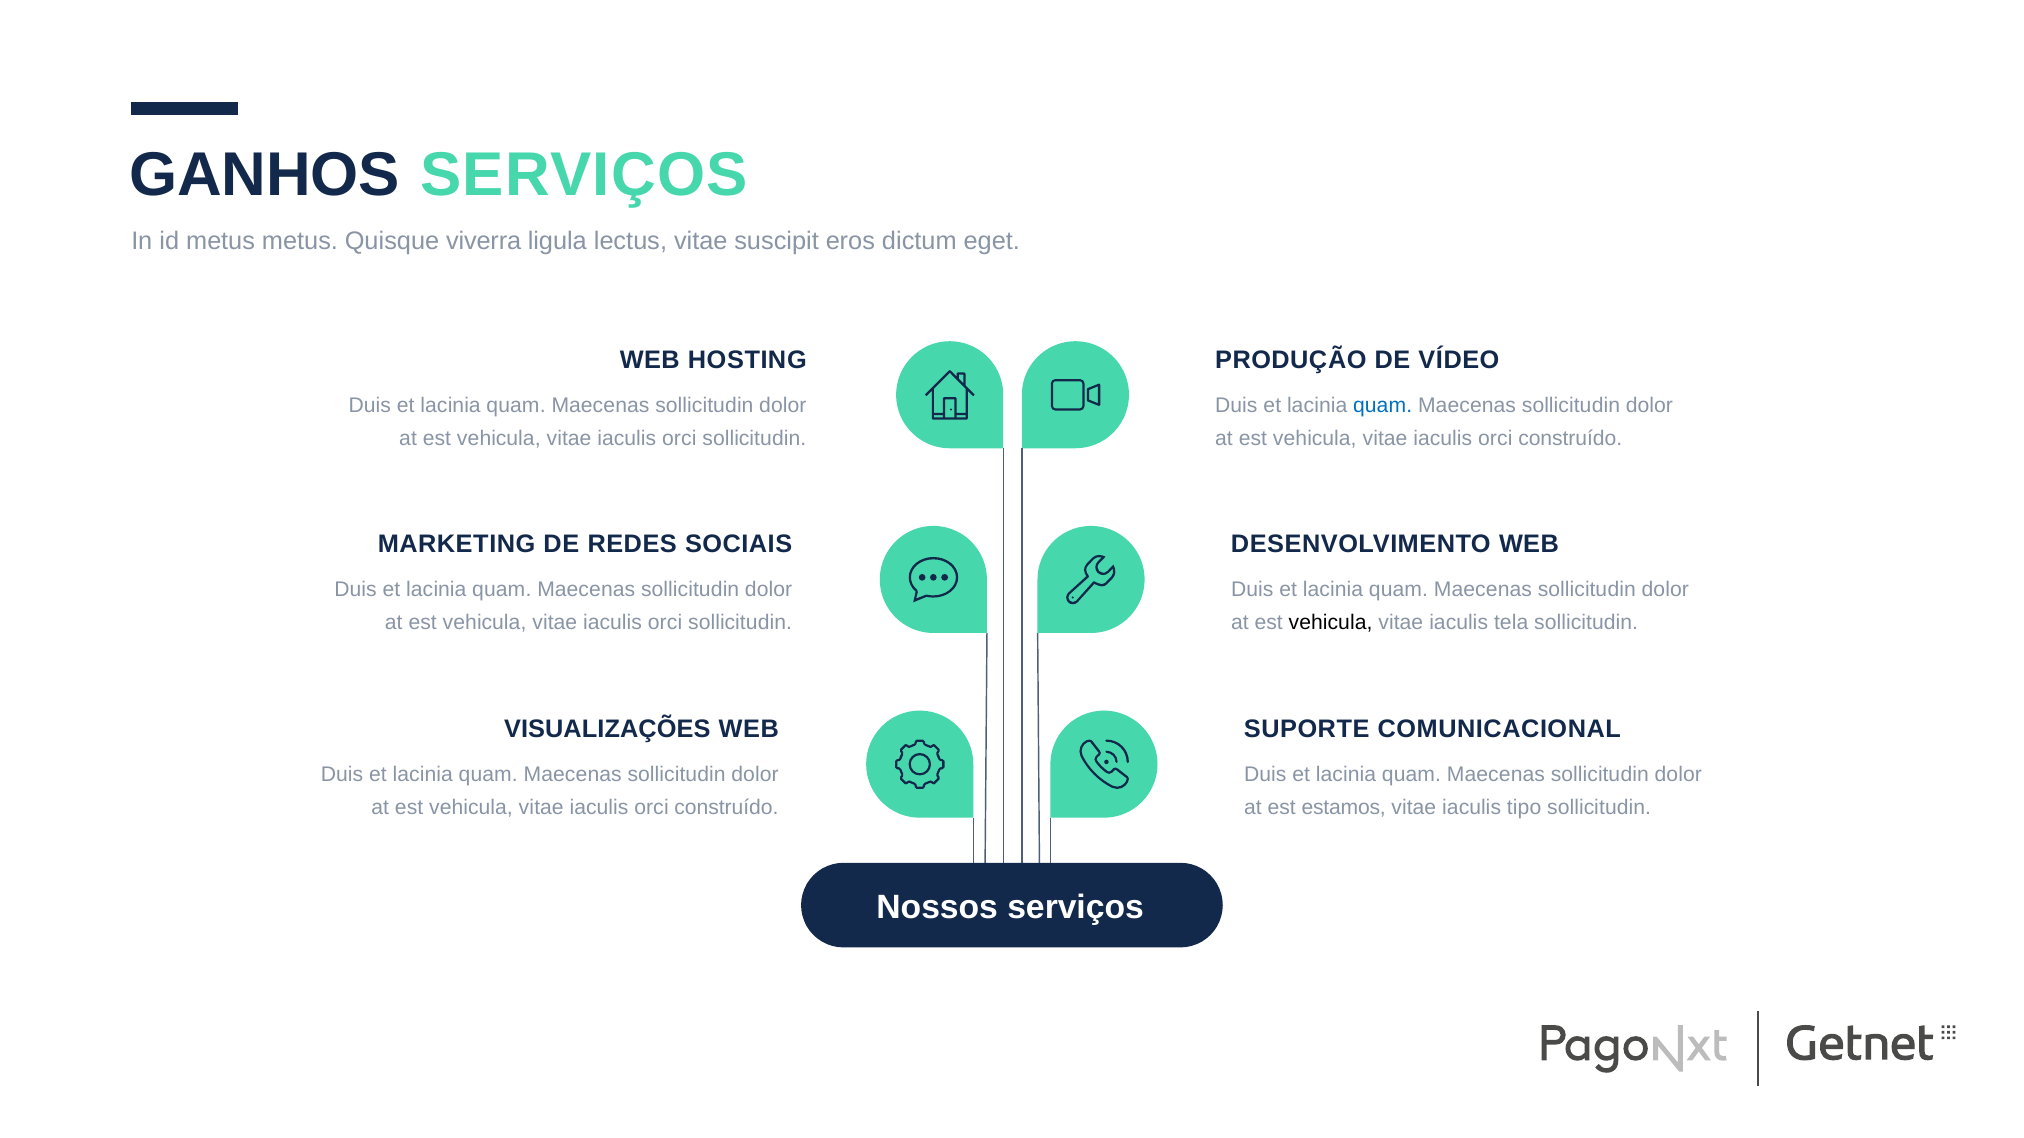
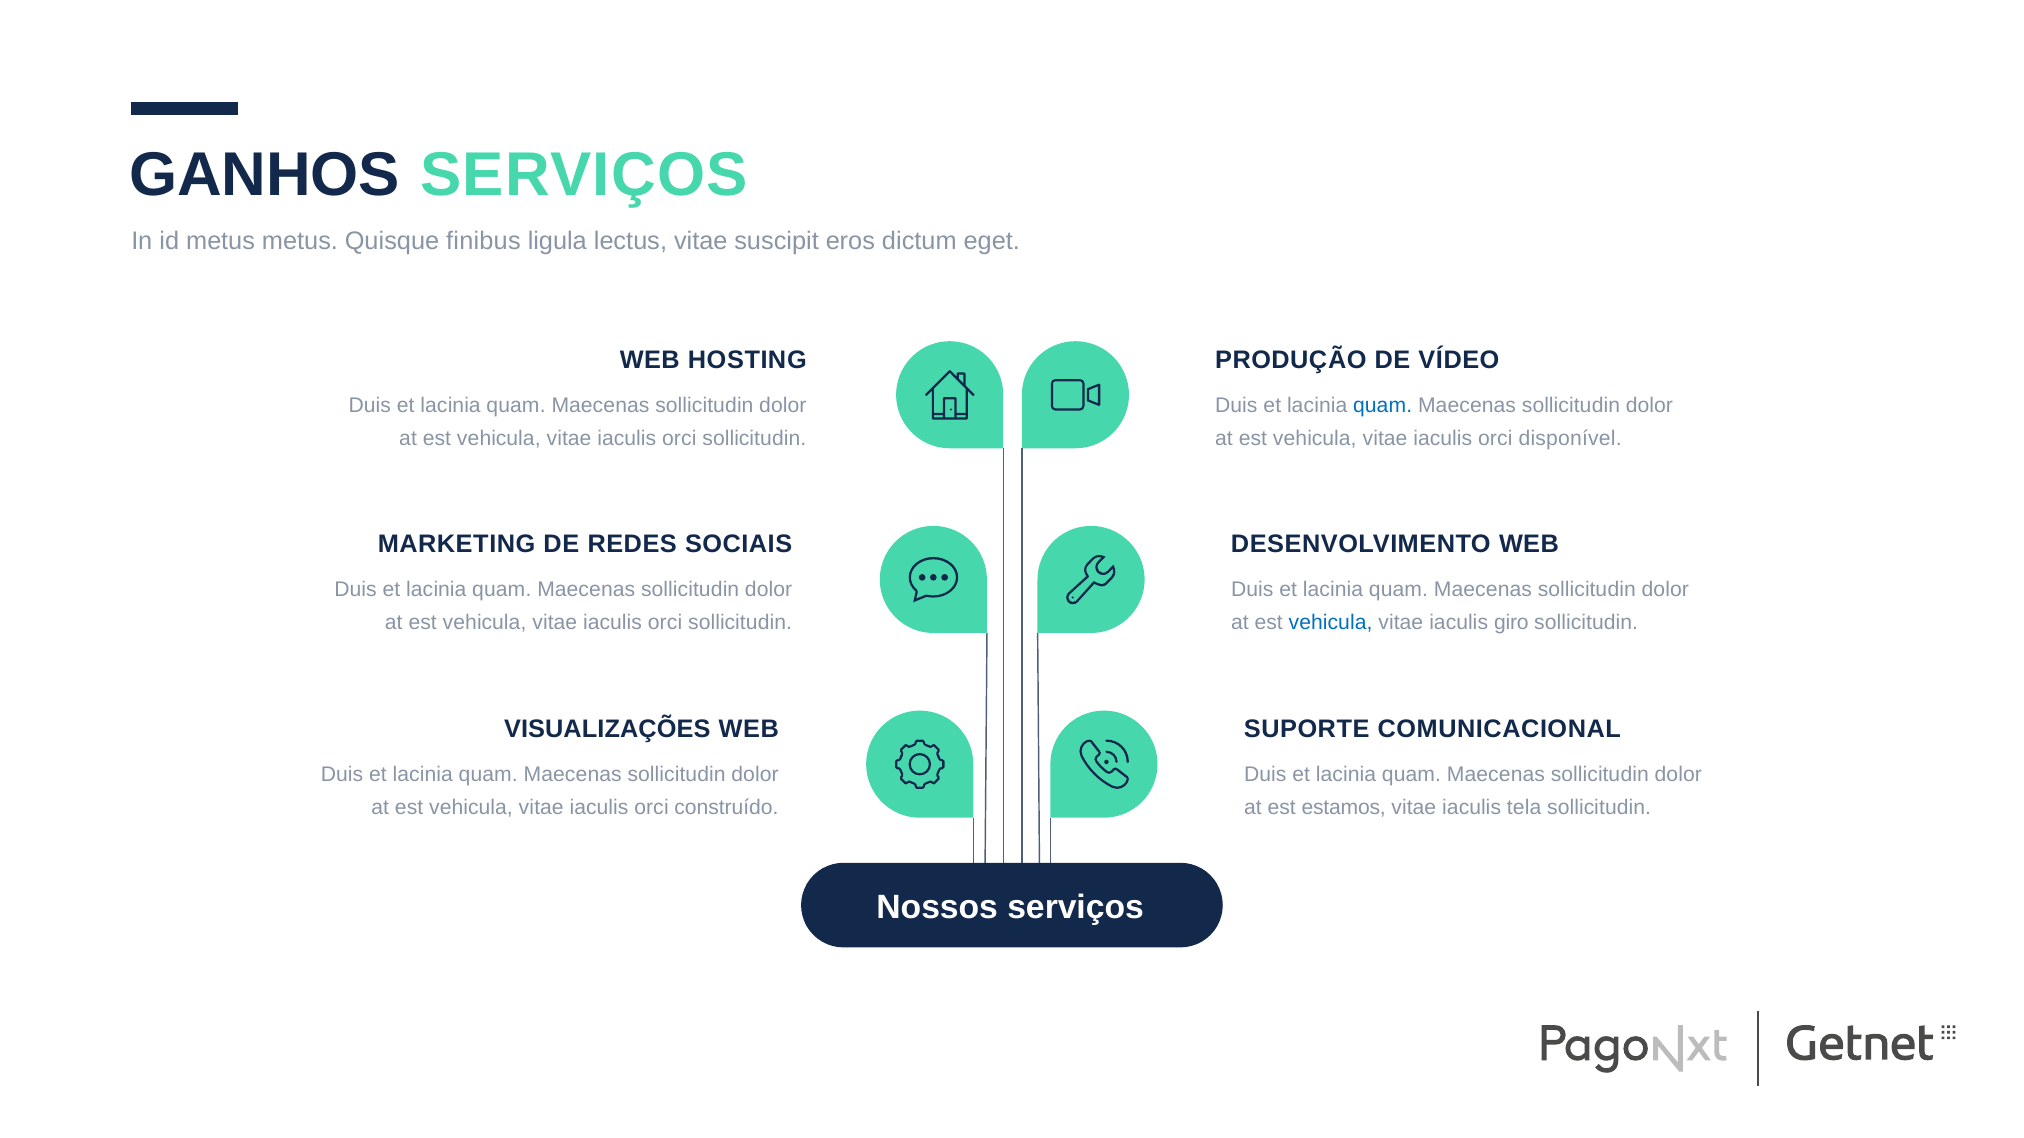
viverra: viverra -> finibus
construído at (1570, 438): construído -> disponível
vehicula at (1331, 623) colour: black -> blue
tela: tela -> giro
tipo: tipo -> tela
